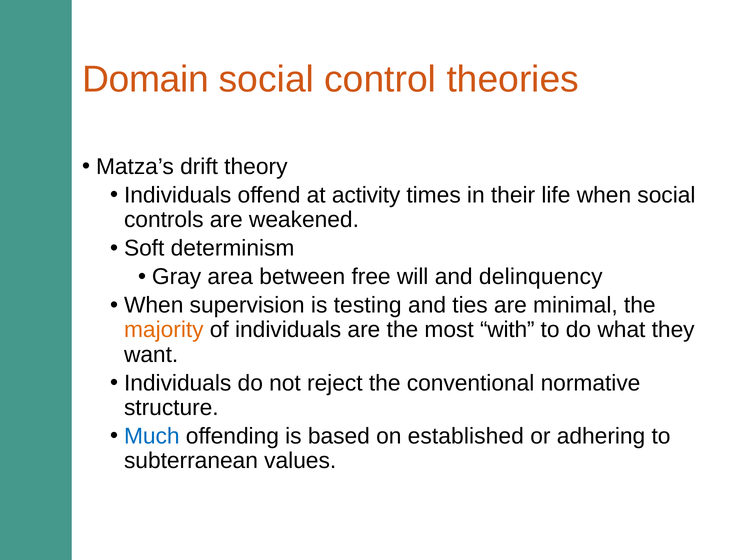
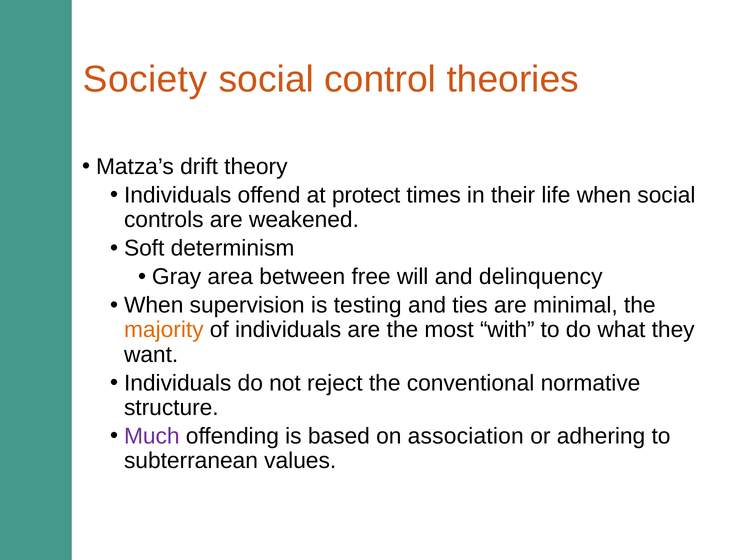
Domain: Domain -> Society
activity: activity -> protect
Much colour: blue -> purple
established: established -> association
